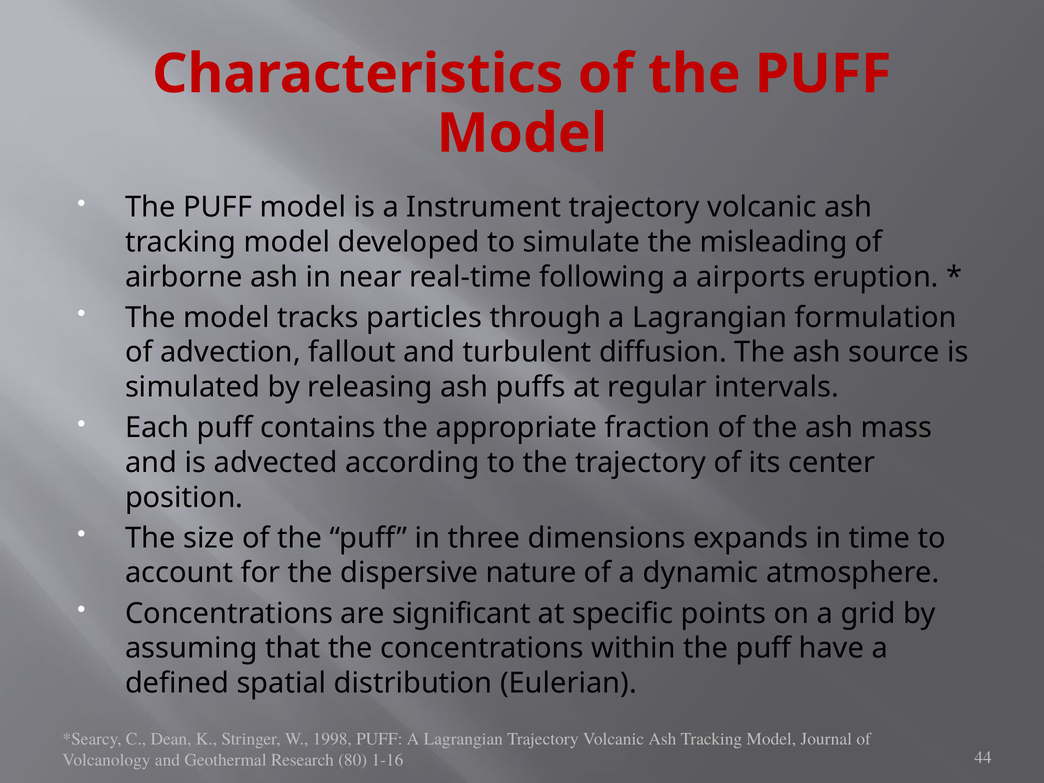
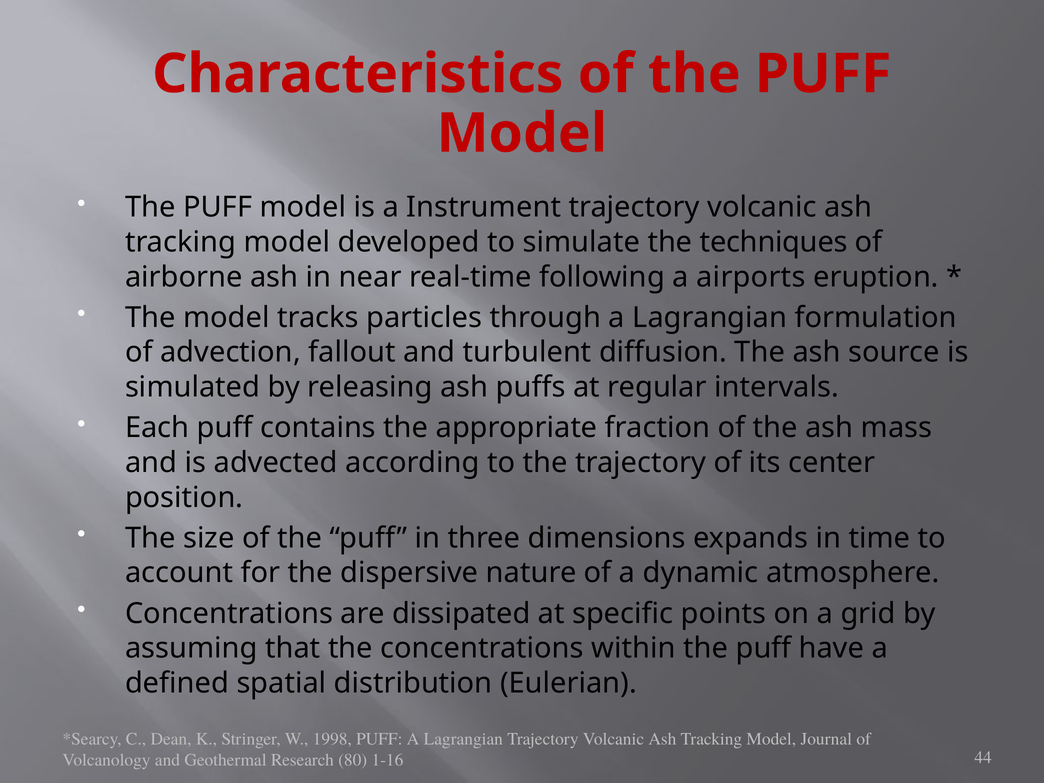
misleading: misleading -> techniques
significant: significant -> dissipated
